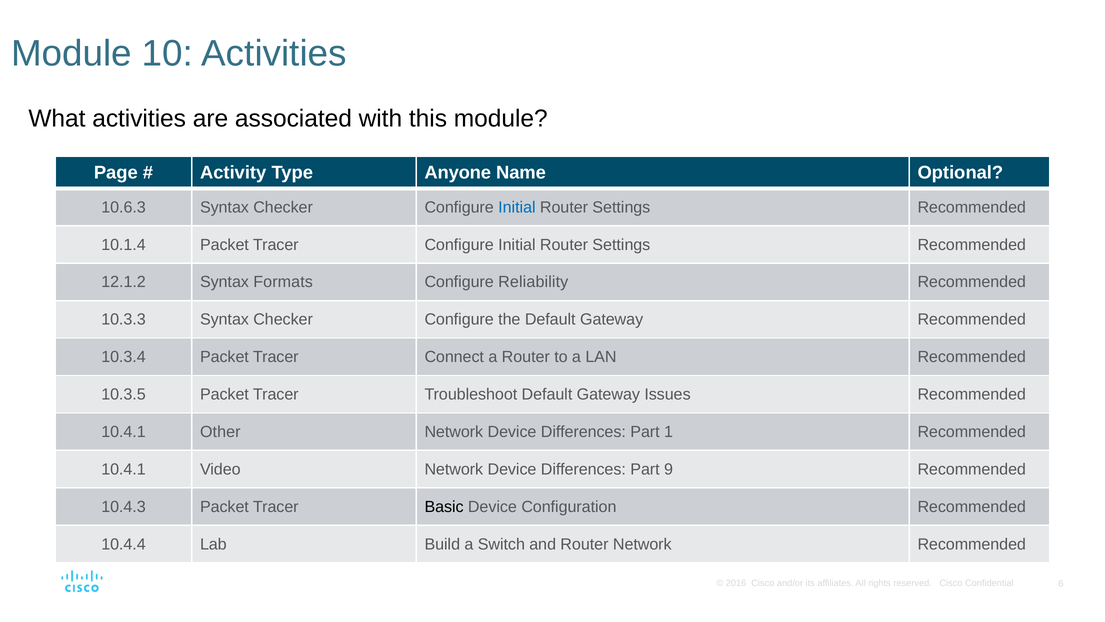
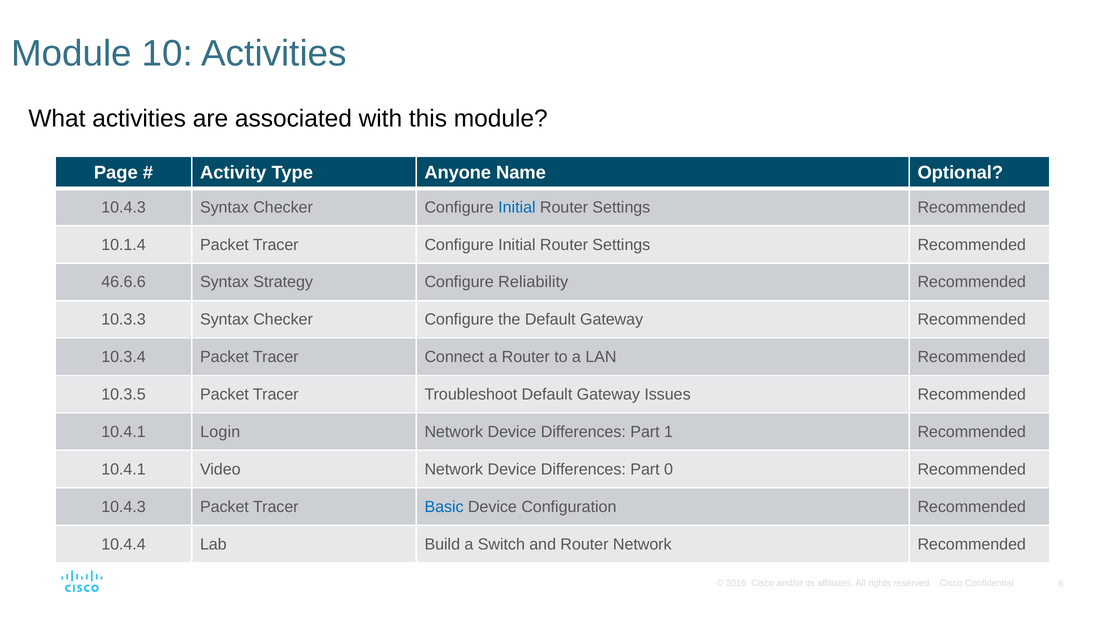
10.6.3 at (124, 207): 10.6.3 -> 10.4.3
12.1.2: 12.1.2 -> 46.6.6
Formats: Formats -> Strategy
Other: Other -> Login
9: 9 -> 0
Basic colour: black -> blue
